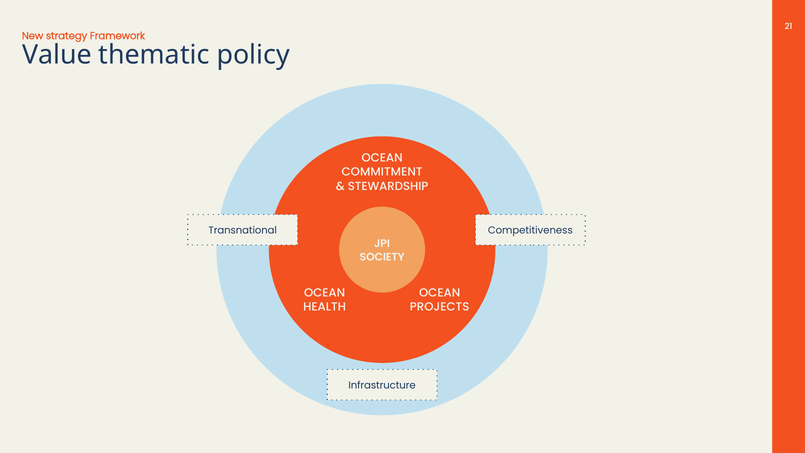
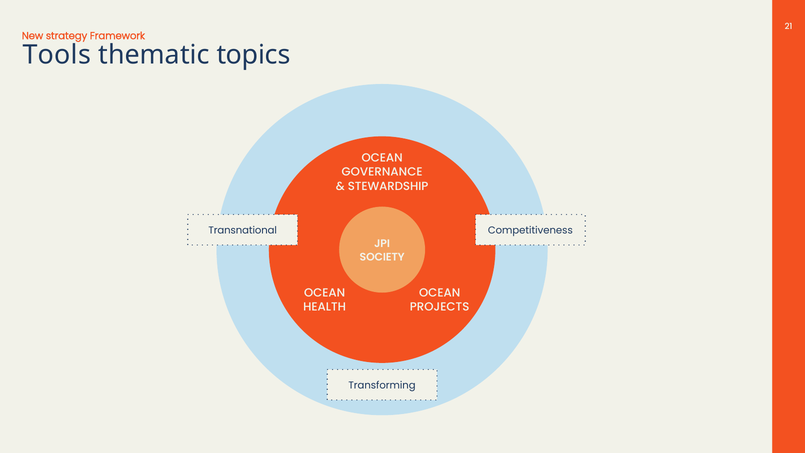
Value: Value -> Tools
policy: policy -> topics
COMMITMENT: COMMITMENT -> GOVERNANCE
Infrastructure: Infrastructure -> Transforming
